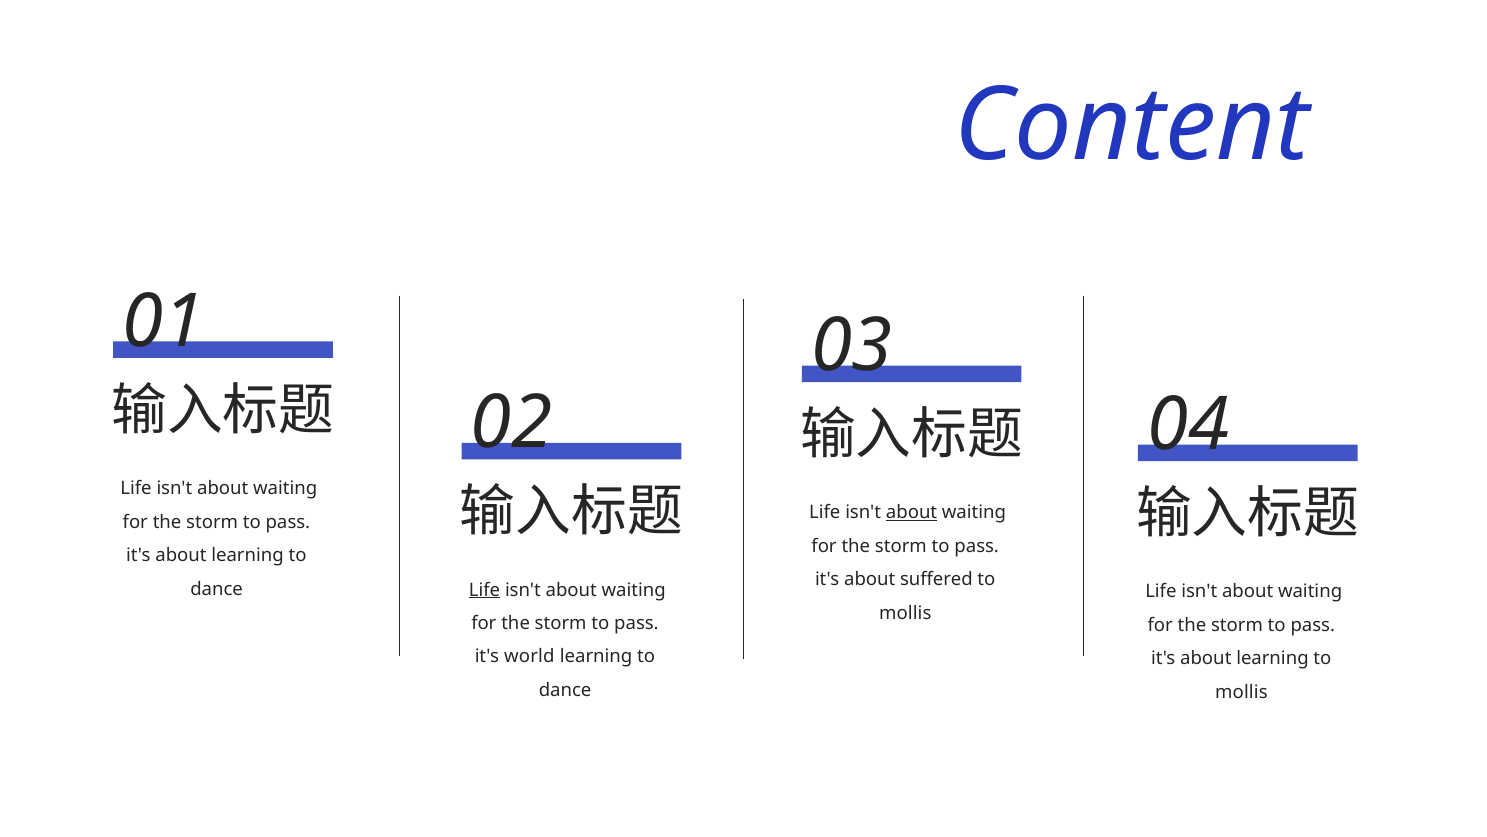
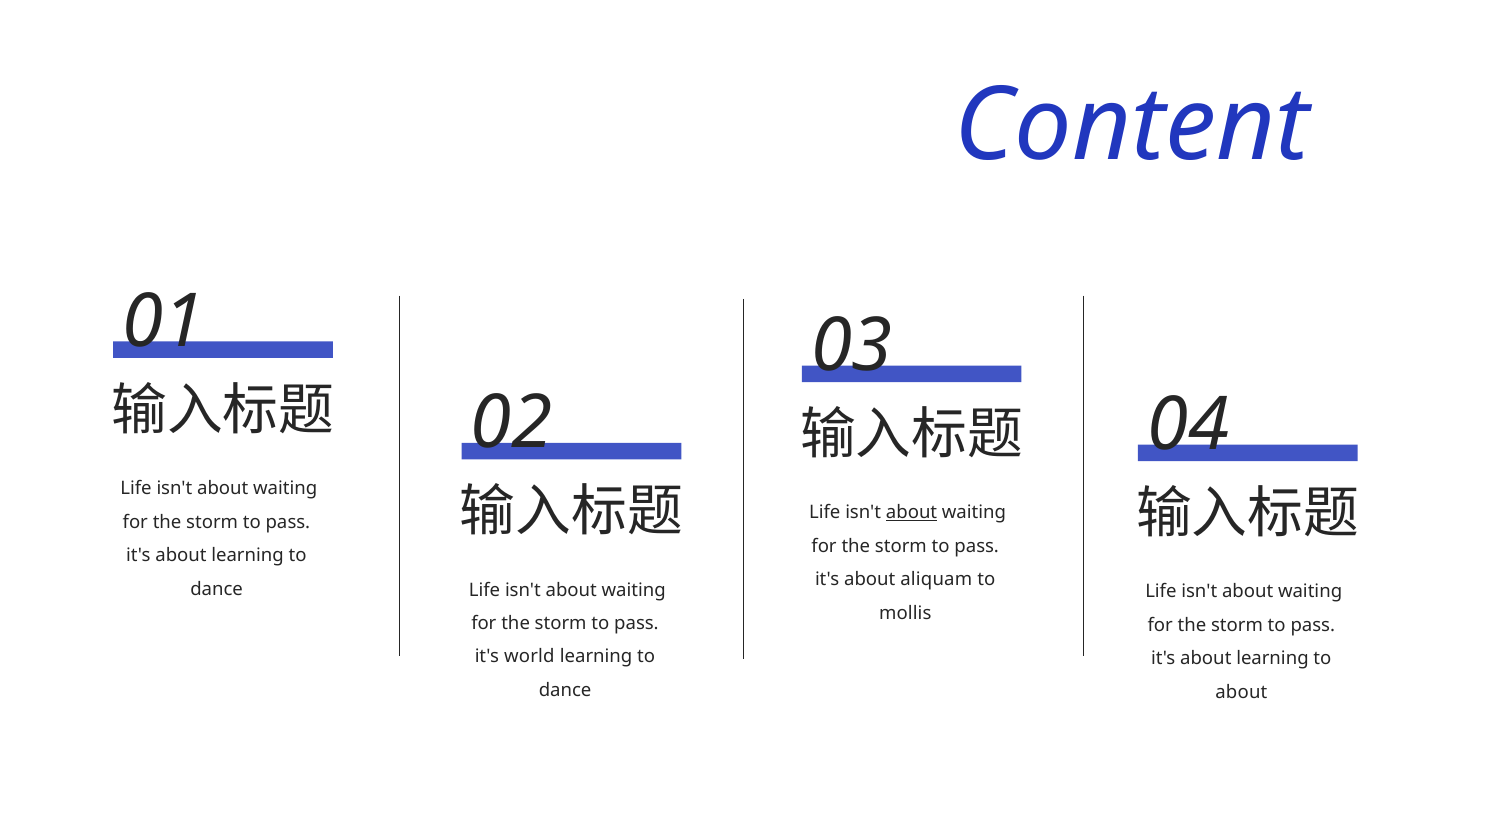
suffered: suffered -> aliquam
Life at (485, 589) underline: present -> none
mollis at (1241, 692): mollis -> about
